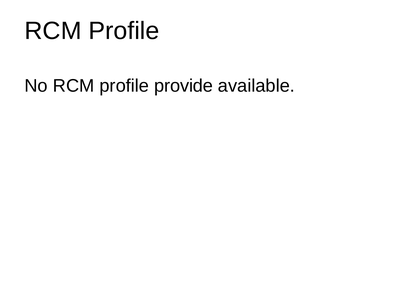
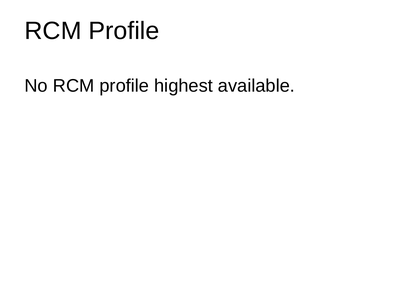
provide: provide -> highest
